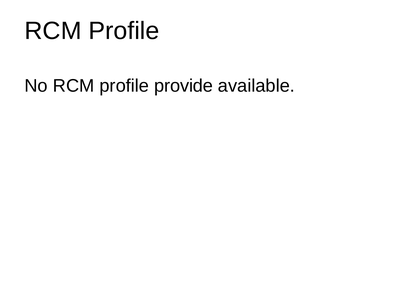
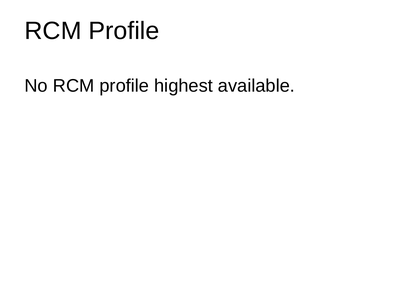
provide: provide -> highest
